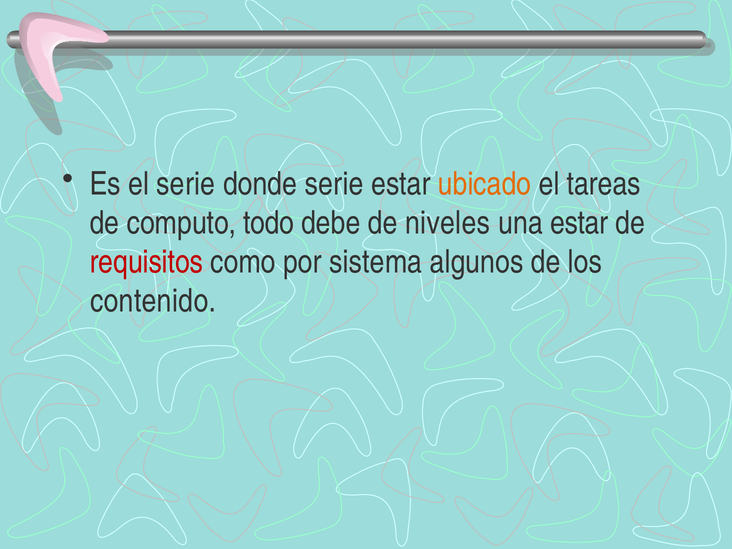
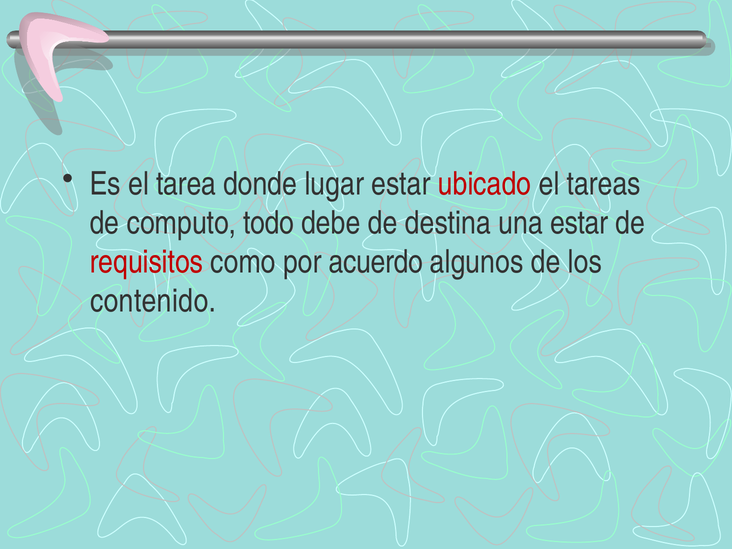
el serie: serie -> tarea
donde serie: serie -> lugar
ubicado colour: orange -> red
niveles: niveles -> destina
sistema: sistema -> acuerdo
